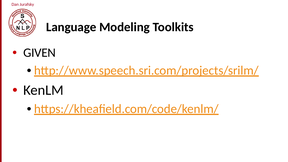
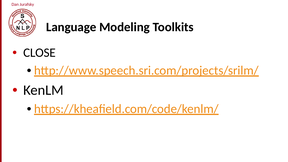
GIVEN: GIVEN -> CLOSE
